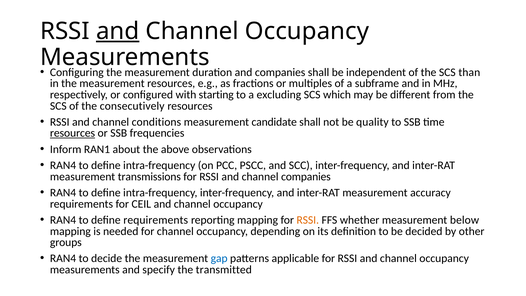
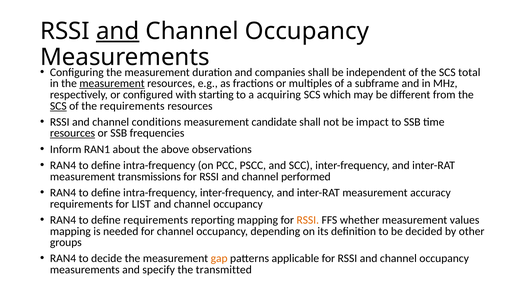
than: than -> total
measurement at (112, 83) underline: none -> present
excluding: excluding -> acquiring
SCS at (58, 106) underline: none -> present
the consecutively: consecutively -> requirements
quality: quality -> impact
channel companies: companies -> performed
CEIL: CEIL -> LIST
below: below -> values
gap colour: blue -> orange
